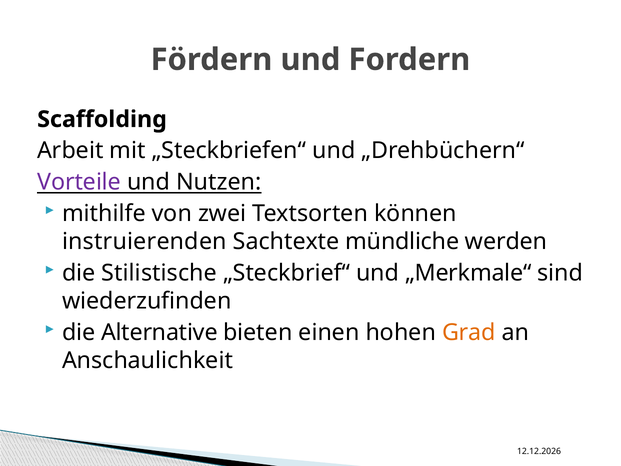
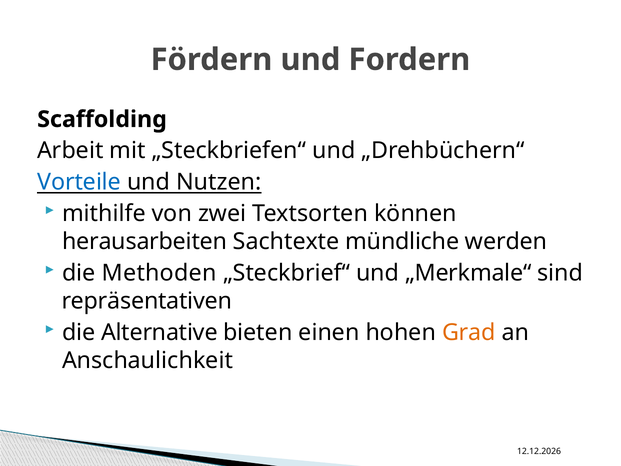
Vorteile colour: purple -> blue
instruierenden: instruierenden -> herausarbeiten
Stilistische: Stilistische -> Methoden
wiederzufinden: wiederzufinden -> repräsentativen
